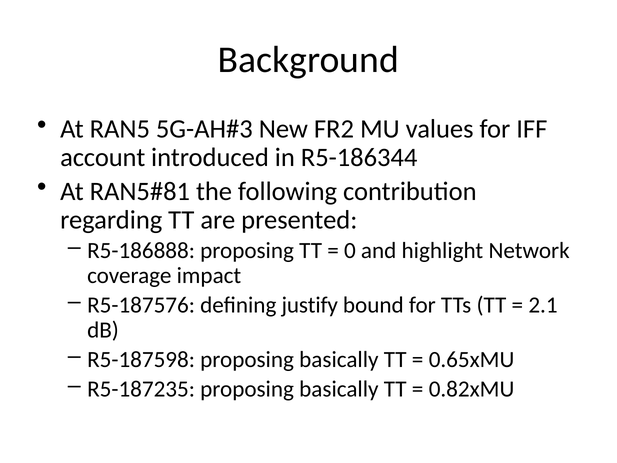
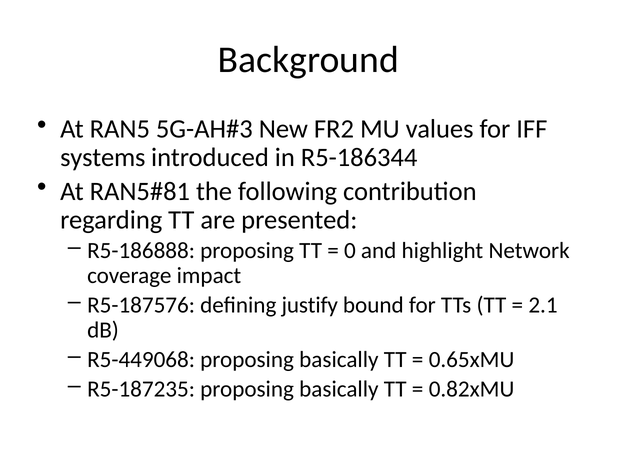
account: account -> systems
R5-187598: R5-187598 -> R5-449068
